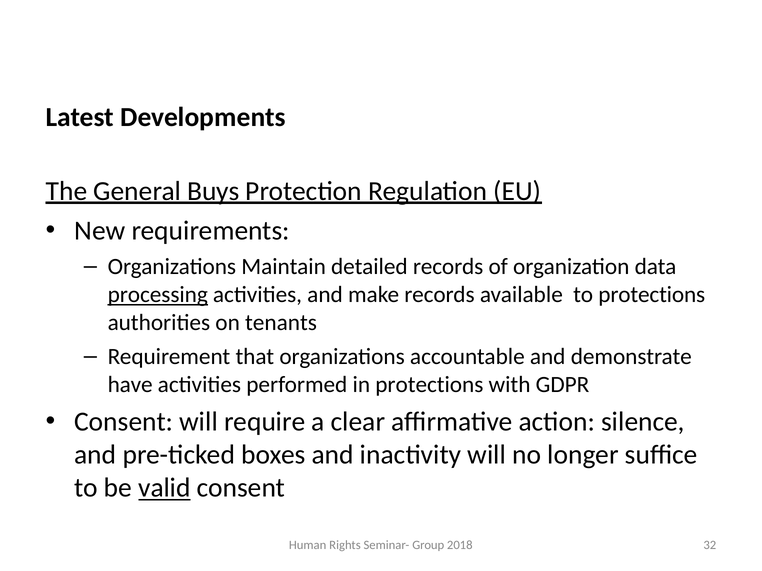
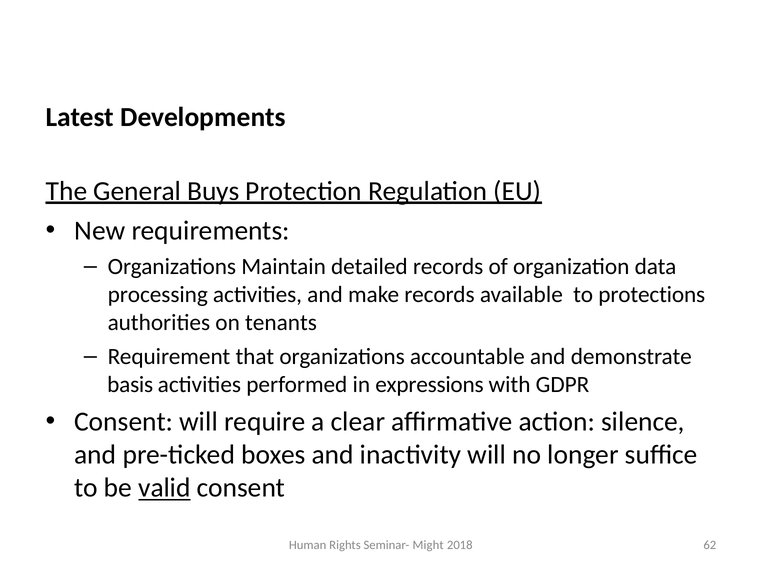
processing underline: present -> none
have: have -> basis
in protections: protections -> expressions
Group: Group -> Might
32: 32 -> 62
